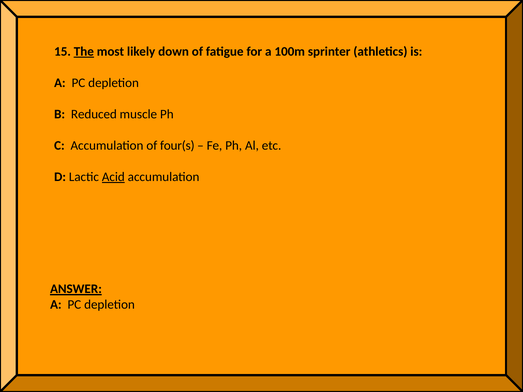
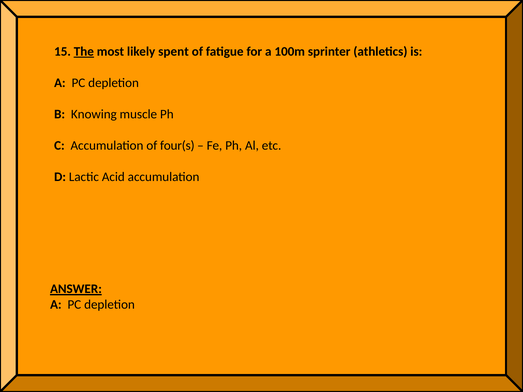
down: down -> spent
Reduced: Reduced -> Knowing
Acid underline: present -> none
